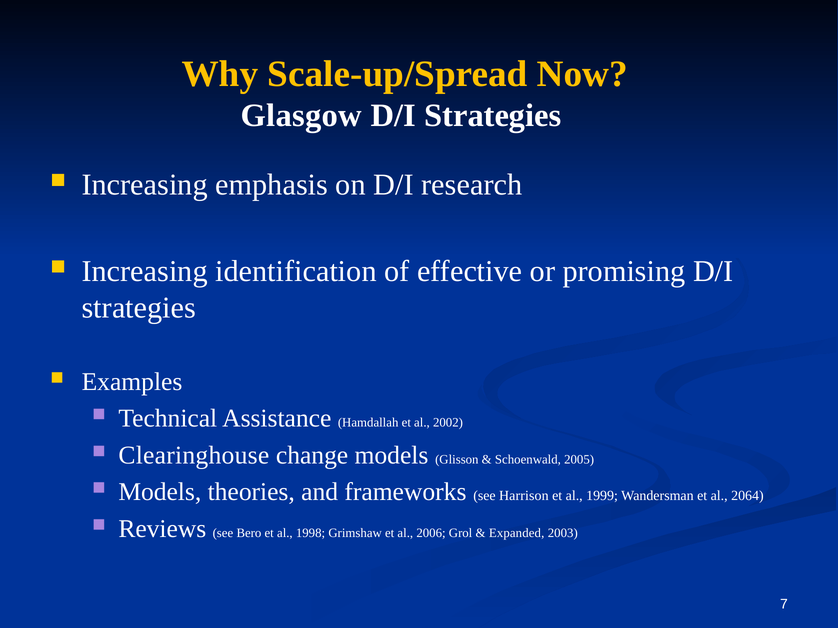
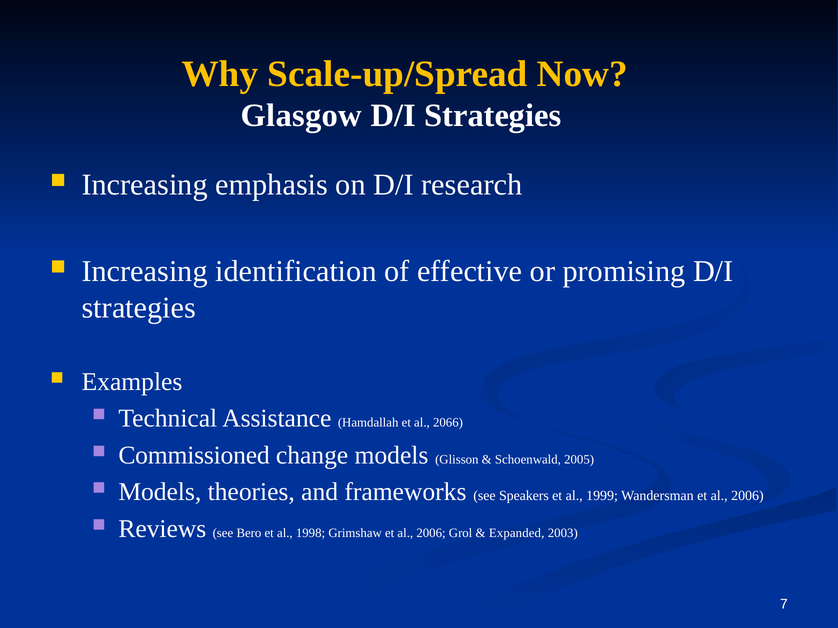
2002: 2002 -> 2066
Clearinghouse: Clearinghouse -> Commissioned
Harrison: Harrison -> Speakers
Wandersman et al 2064: 2064 -> 2006
